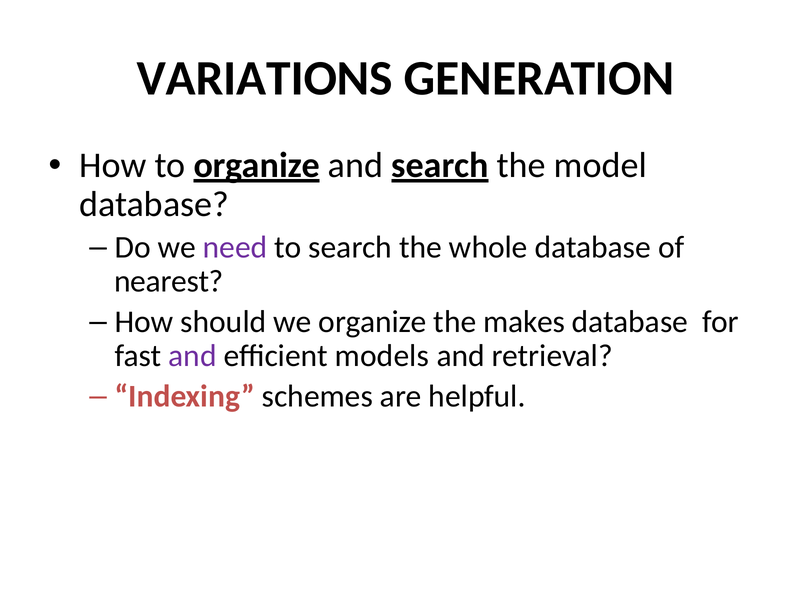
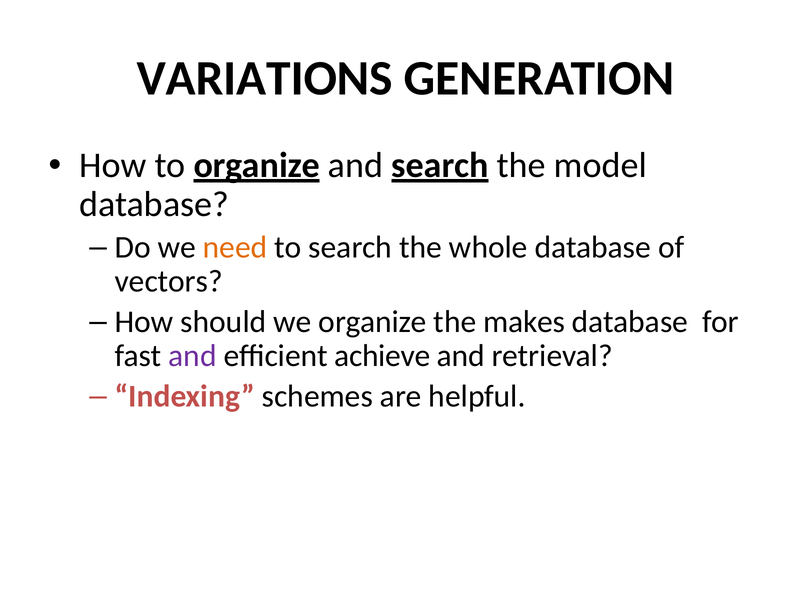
need colour: purple -> orange
nearest: nearest -> vectors
models: models -> achieve
